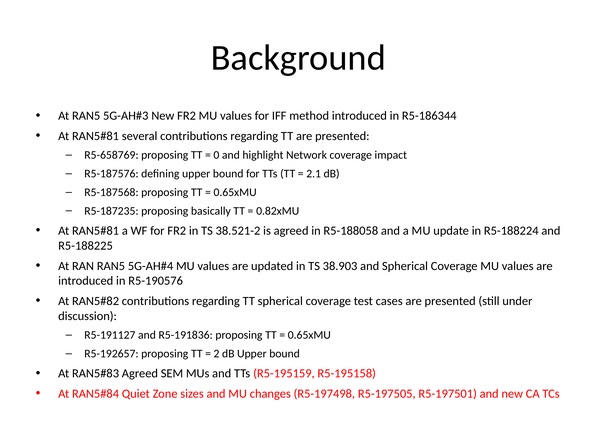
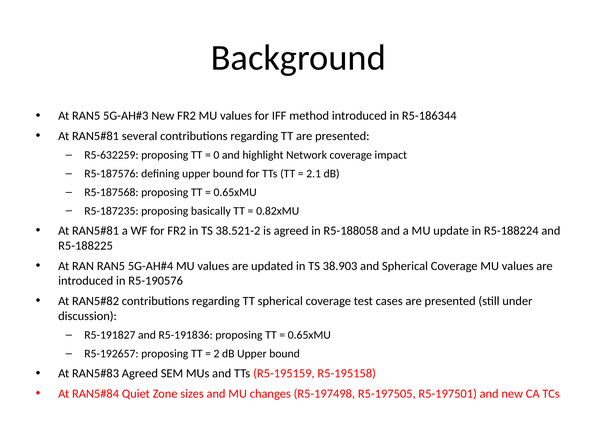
R5-658769: R5-658769 -> R5-632259
R5-191127: R5-191127 -> R5-191827
